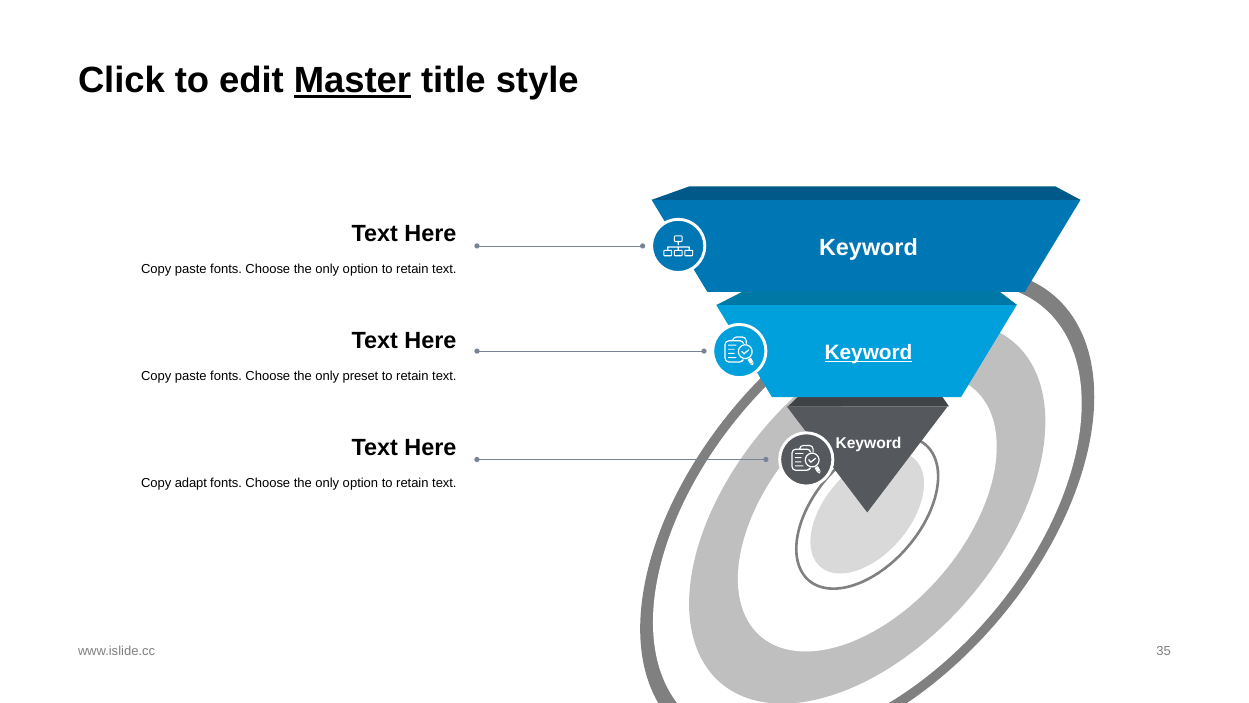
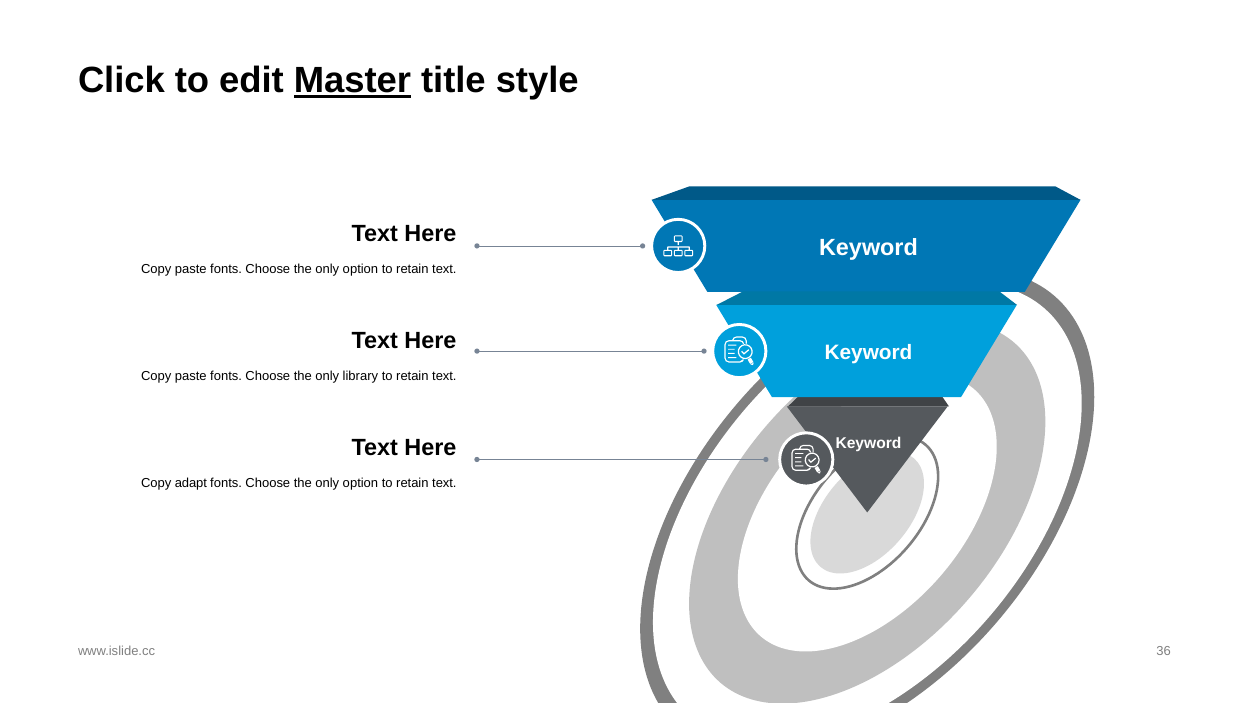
Keyword at (869, 352) underline: present -> none
preset: preset -> library
35: 35 -> 36
